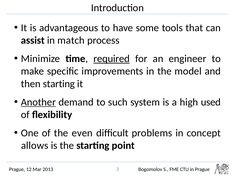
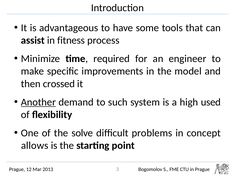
match: match -> fitness
required underline: present -> none
then starting: starting -> crossed
even: even -> solve
